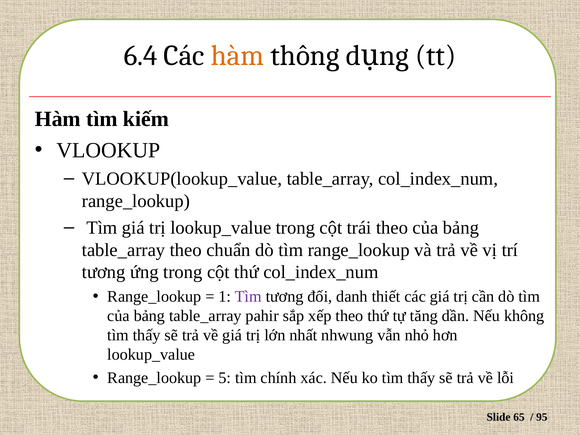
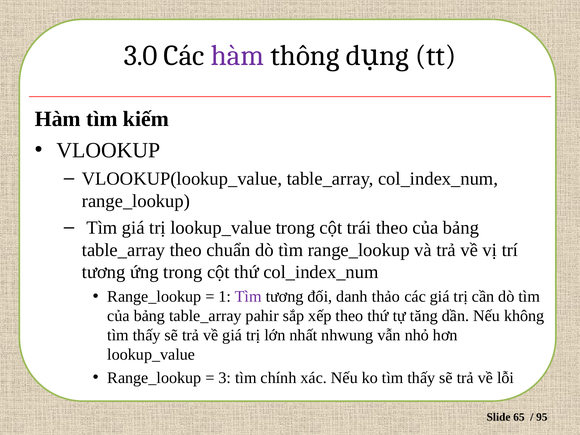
6.4: 6.4 -> 3.0
hàm at (237, 56) colour: orange -> purple
thiết: thiết -> thảo
5: 5 -> 3
